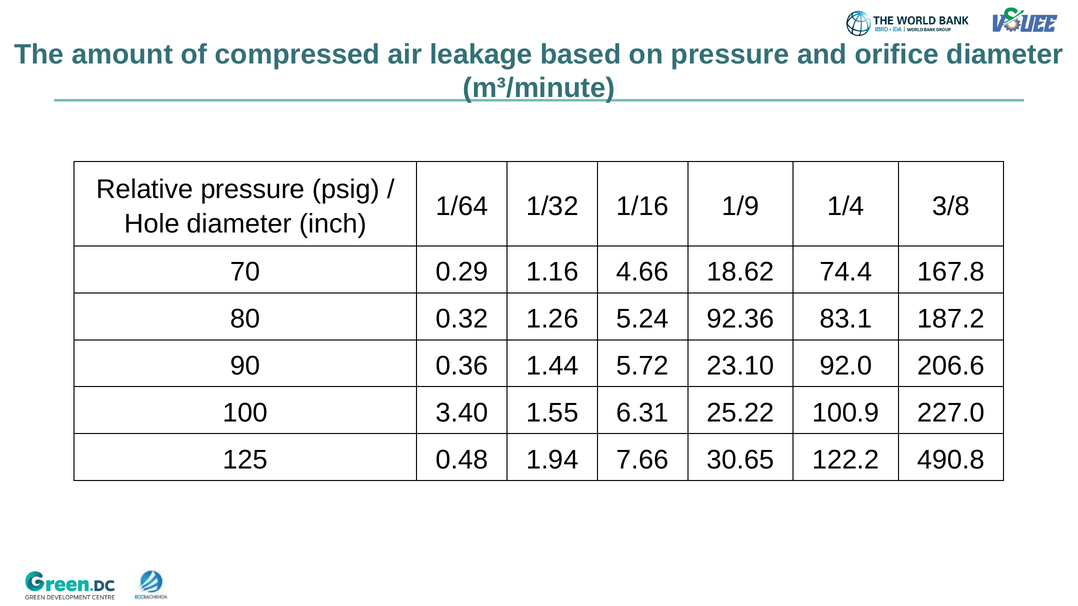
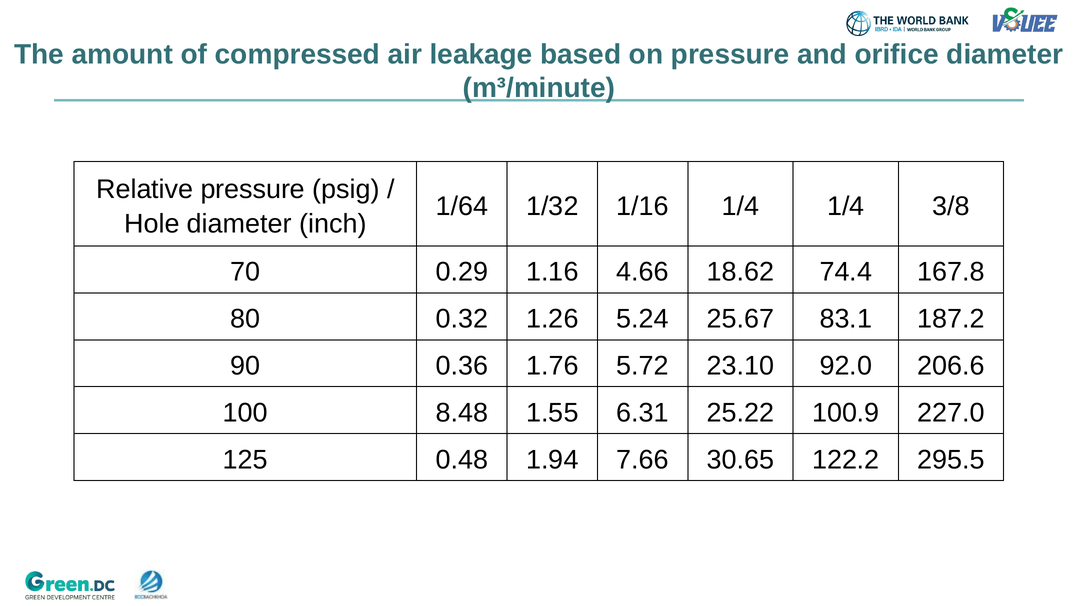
1/16 1/9: 1/9 -> 1/4
92.36: 92.36 -> 25.67
1.44: 1.44 -> 1.76
3.40: 3.40 -> 8.48
490.8: 490.8 -> 295.5
